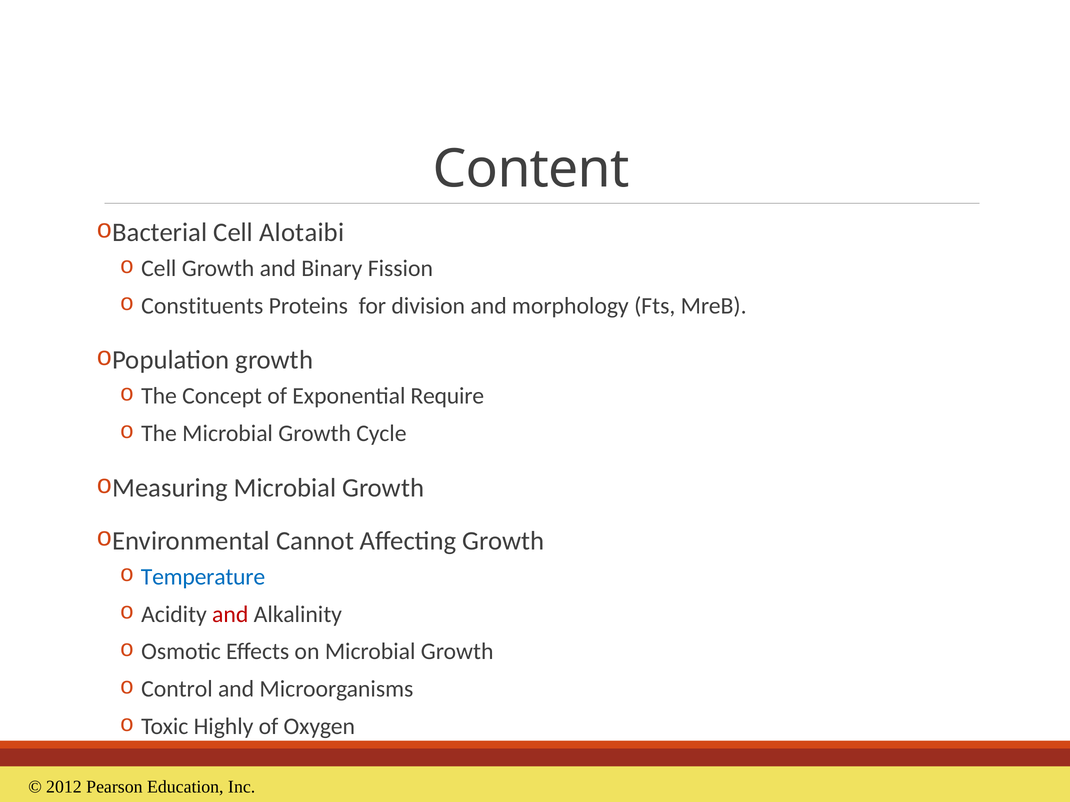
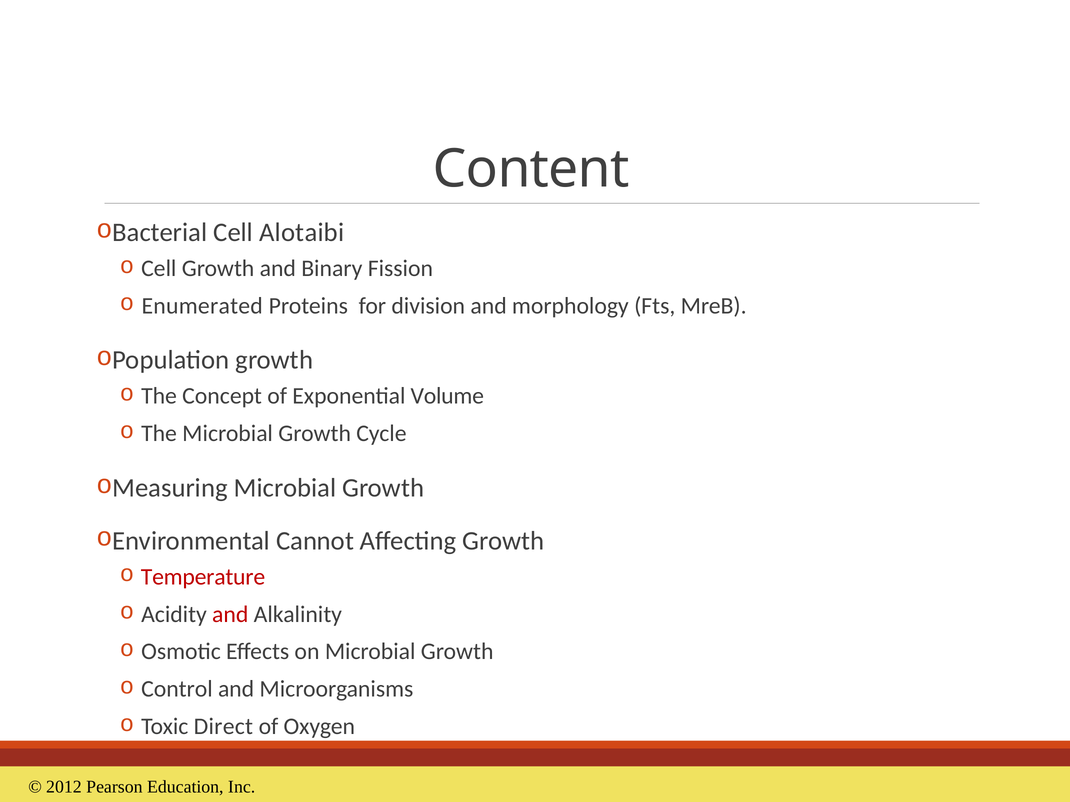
Constituents: Constituents -> Enumerated
Require: Require -> Volume
Temperature colour: blue -> red
Highly: Highly -> Direct
